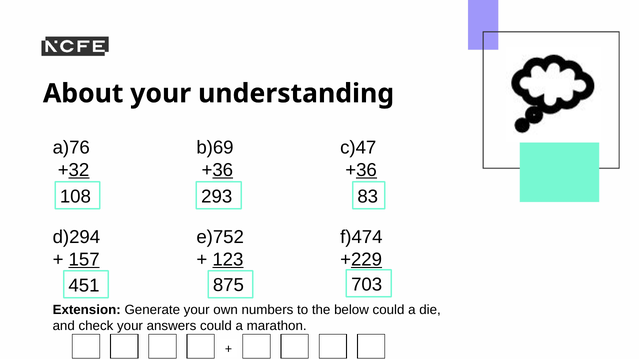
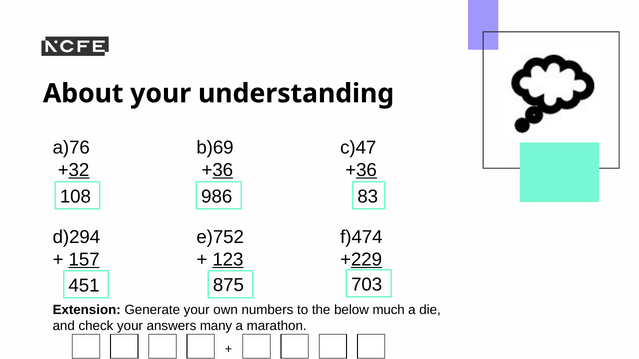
293: 293 -> 986
below could: could -> much
answers could: could -> many
